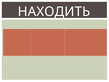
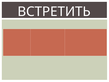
НАХОДИТЬ: НАХОДИТЬ -> ВСТРЕТИТЬ
